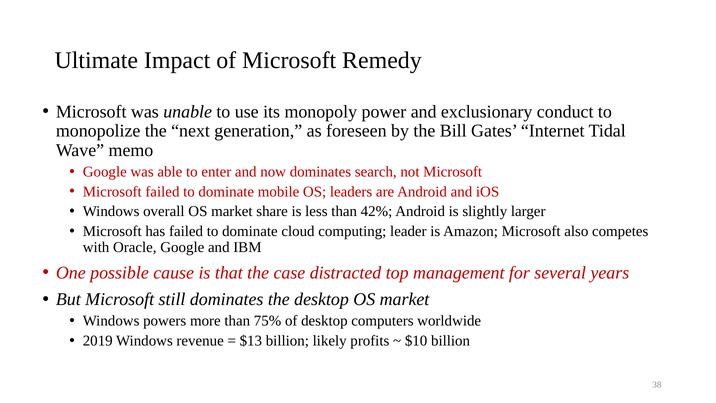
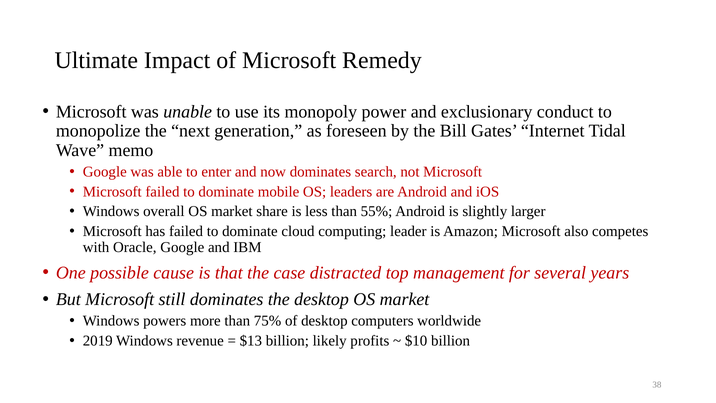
42%: 42% -> 55%
